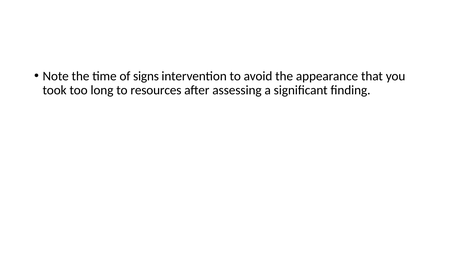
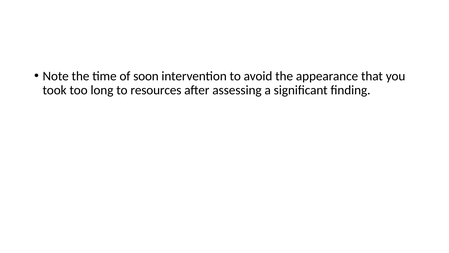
signs: signs -> soon
